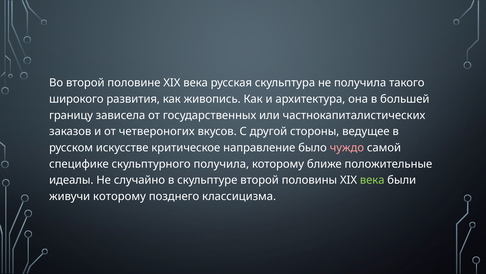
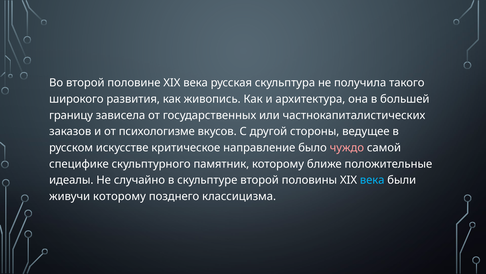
четвероногих: четвероногих -> психологизме
скульптурного получила: получила -> памятник
века at (372, 180) colour: light green -> light blue
